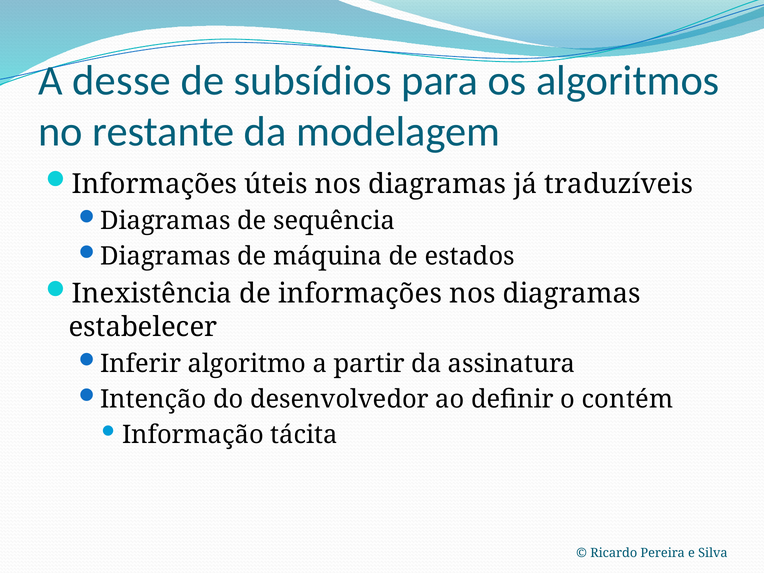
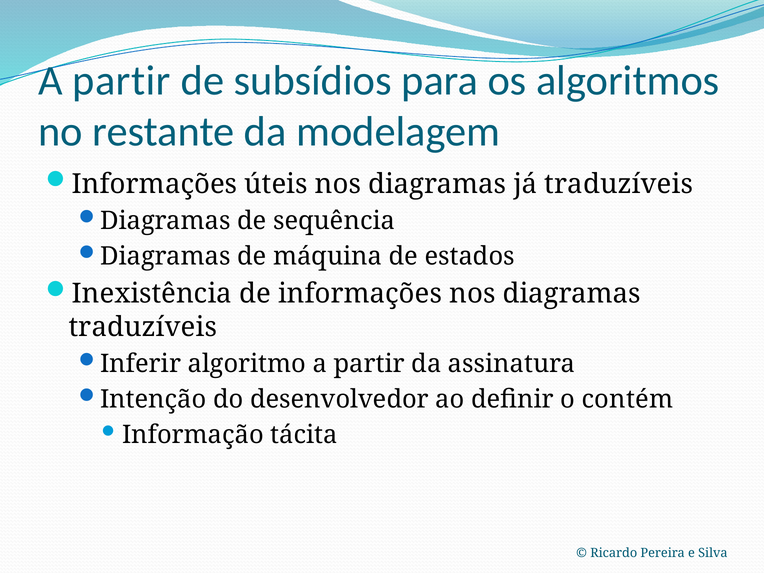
desse at (122, 81): desse -> partir
estabelecer at (143, 327): estabelecer -> traduzíveis
